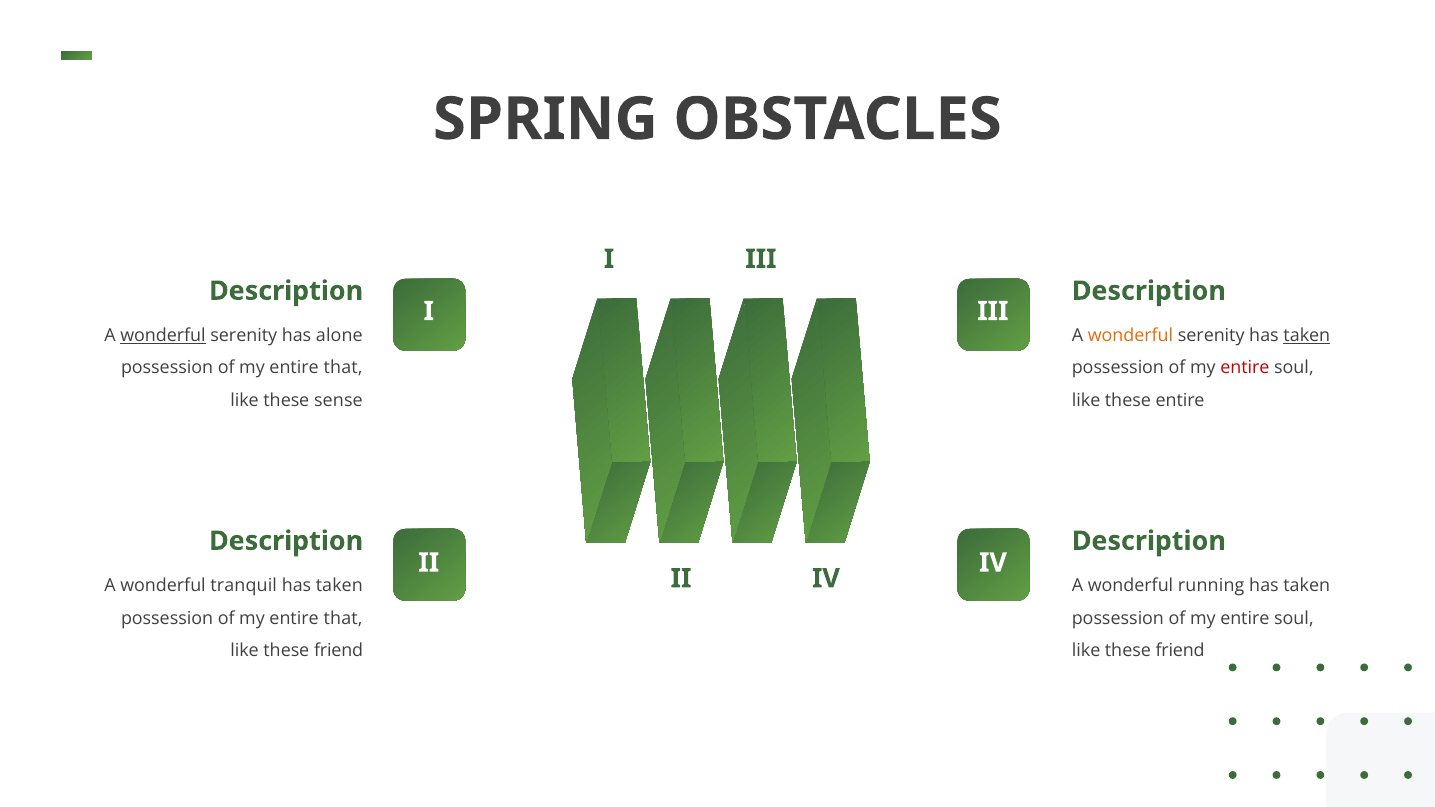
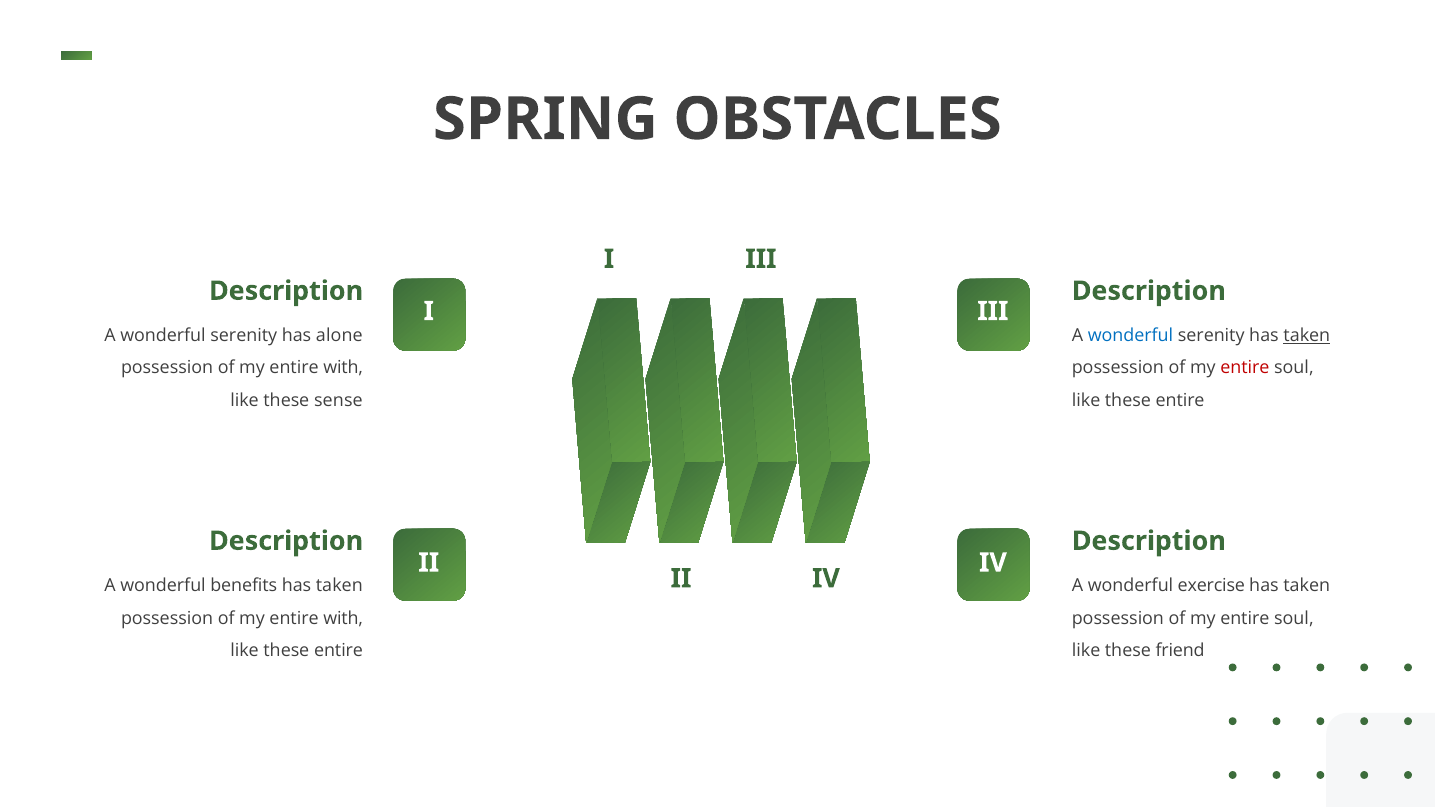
wonderful at (163, 336) underline: present -> none
wonderful at (1131, 336) colour: orange -> blue
that at (343, 368): that -> with
tranquil: tranquil -> benefits
running: running -> exercise
that at (343, 618): that -> with
friend at (339, 651): friend -> entire
